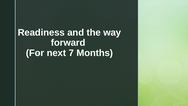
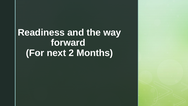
7: 7 -> 2
